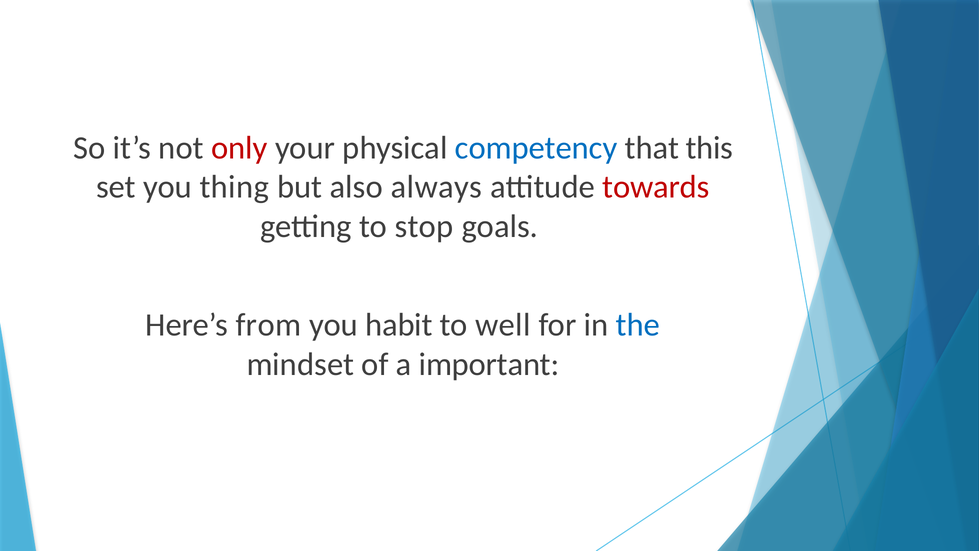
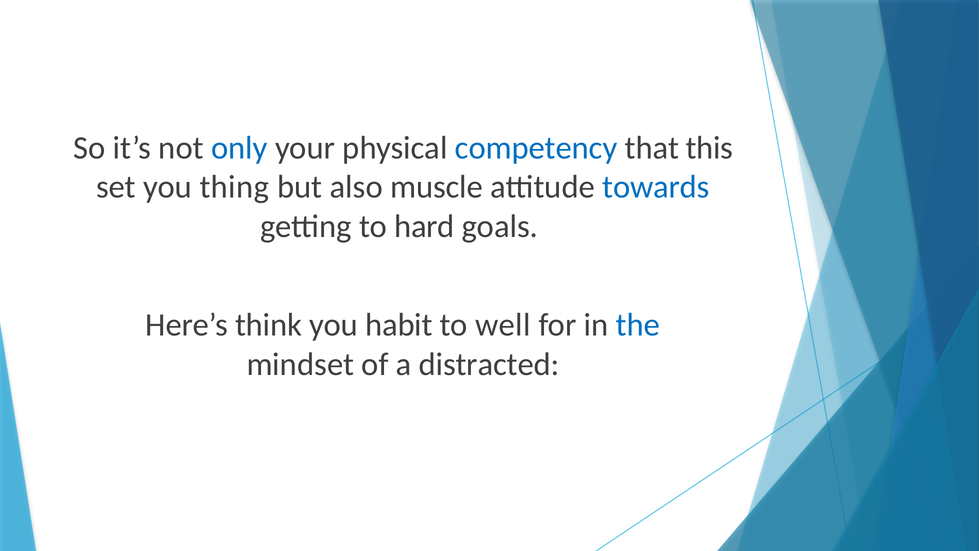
only colour: red -> blue
always: always -> muscle
towards colour: red -> blue
stop: stop -> hard
from: from -> think
important: important -> distracted
